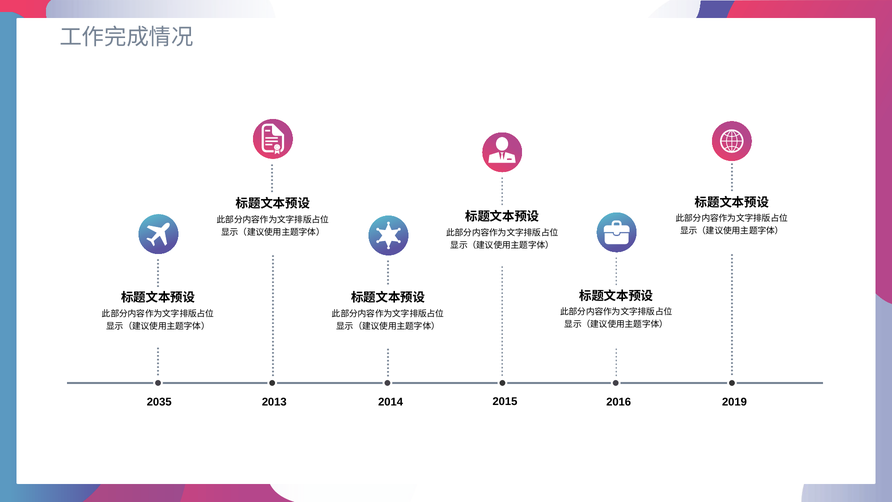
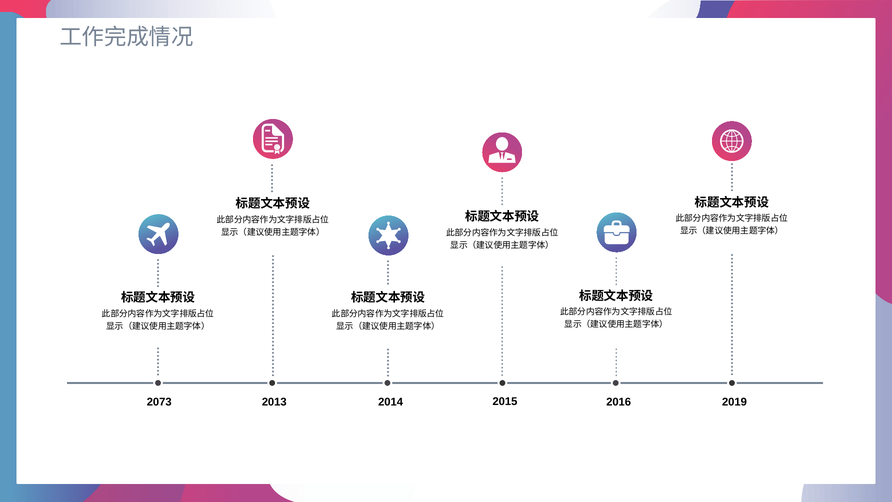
2035: 2035 -> 2073
